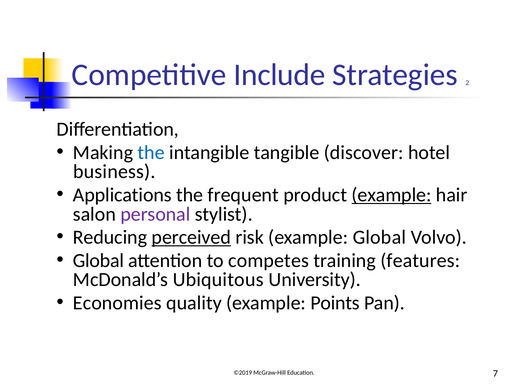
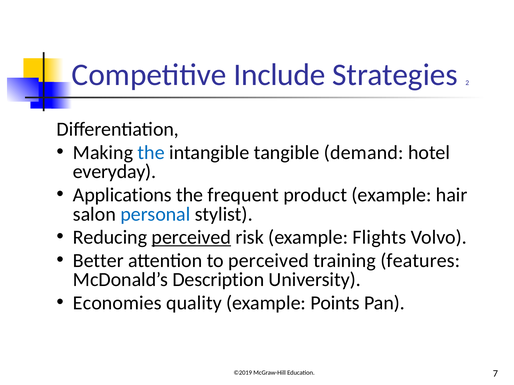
discover: discover -> demand
business: business -> everyday
example at (391, 195) underline: present -> none
personal colour: purple -> blue
example Global: Global -> Flights
Global at (98, 261): Global -> Better
to competes: competes -> perceived
Ubiquitous: Ubiquitous -> Description
